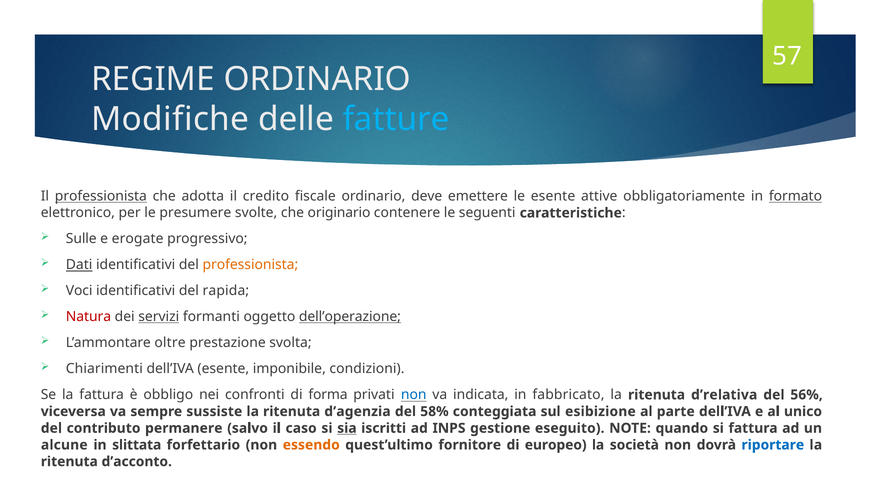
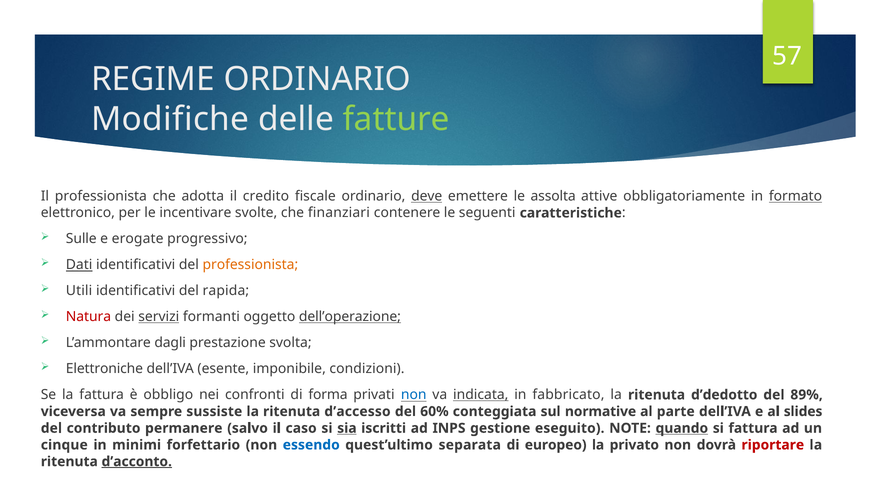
fatture colour: light blue -> light green
professionista at (101, 196) underline: present -> none
deve underline: none -> present
le esente: esente -> assolta
presumere: presumere -> incentivare
originario: originario -> finanziari
Voci: Voci -> Utili
oltre: oltre -> dagli
Chiarimenti: Chiarimenti -> Elettroniche
indicata underline: none -> present
d’relativa: d’relativa -> d’dedotto
56%: 56% -> 89%
d’agenzia: d’agenzia -> d’accesso
58%: 58% -> 60%
esibizione: esibizione -> normative
unico: unico -> slides
quando underline: none -> present
alcune: alcune -> cinque
slittata: slittata -> minimi
essendo colour: orange -> blue
fornitore: fornitore -> separata
società: società -> privato
riportare colour: blue -> red
d’acconto underline: none -> present
